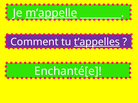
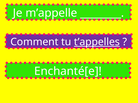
m’appelle underline: present -> none
